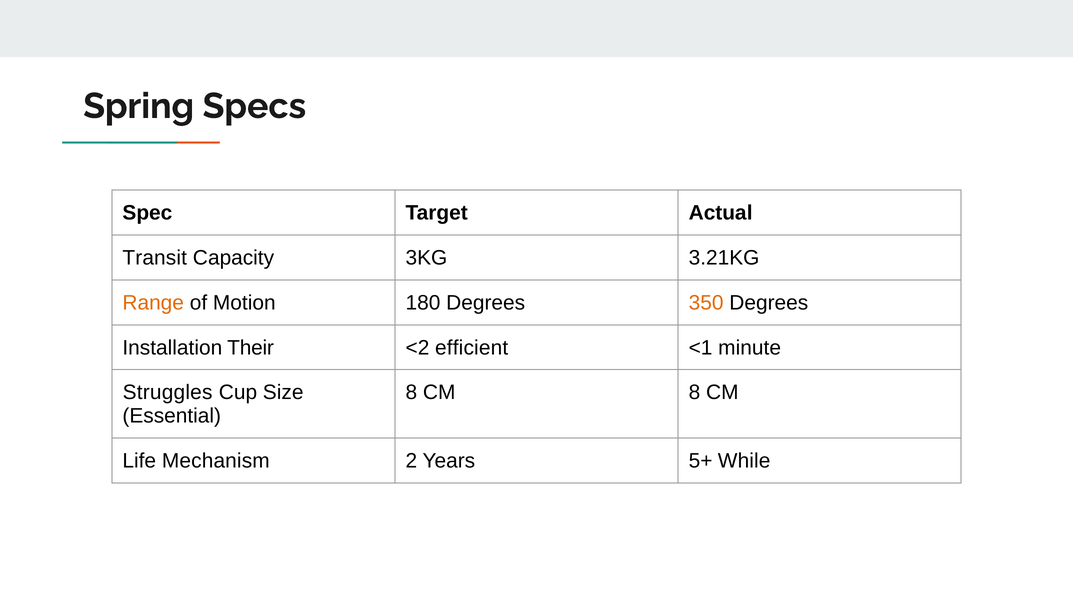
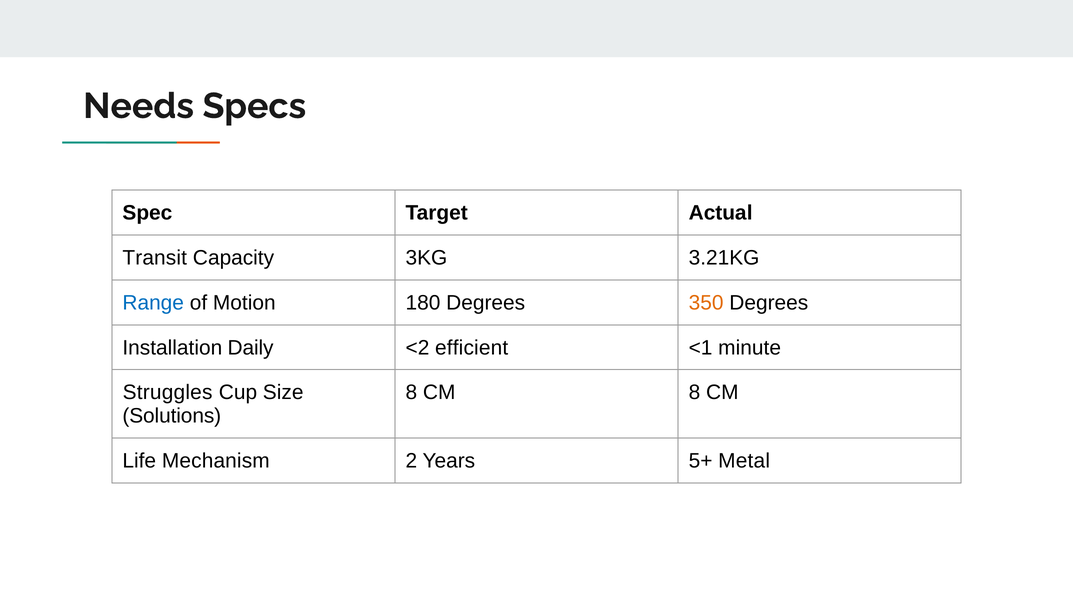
Spring: Spring -> Needs
Range colour: orange -> blue
Their: Their -> Daily
Essential: Essential -> Solutions
While: While -> Metal
